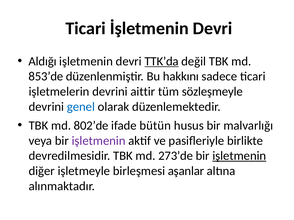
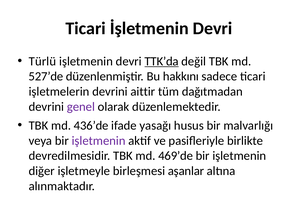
Aldığı: Aldığı -> Türlü
853’de: 853’de -> 527’de
sözleşmeyle: sözleşmeyle -> dağıtmadan
genel colour: blue -> purple
802’de: 802’de -> 436’de
bütün: bütün -> yasağı
273’de: 273’de -> 469’de
işletmenin at (239, 156) underline: present -> none
